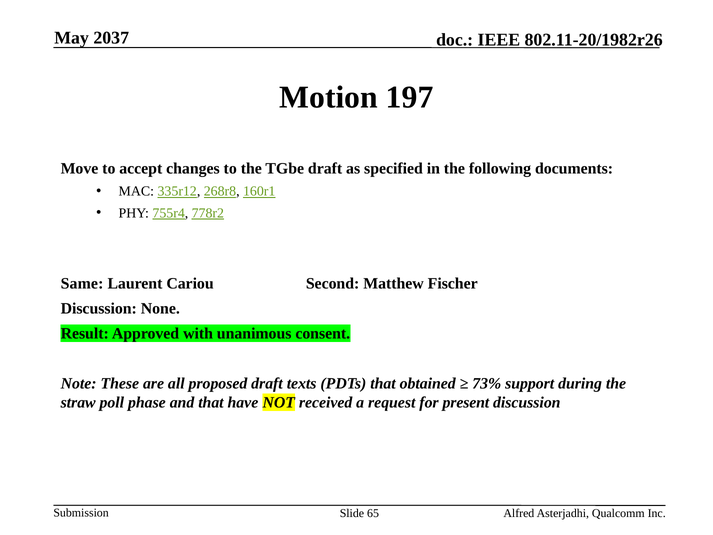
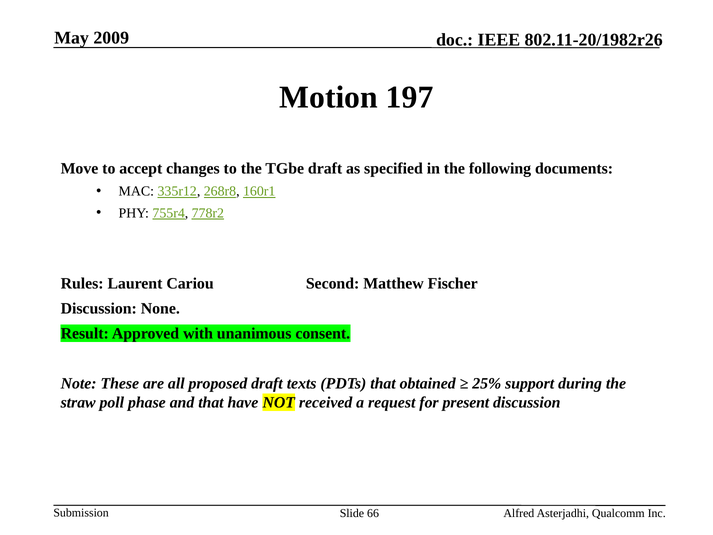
2037: 2037 -> 2009
Same: Same -> Rules
73%: 73% -> 25%
65: 65 -> 66
